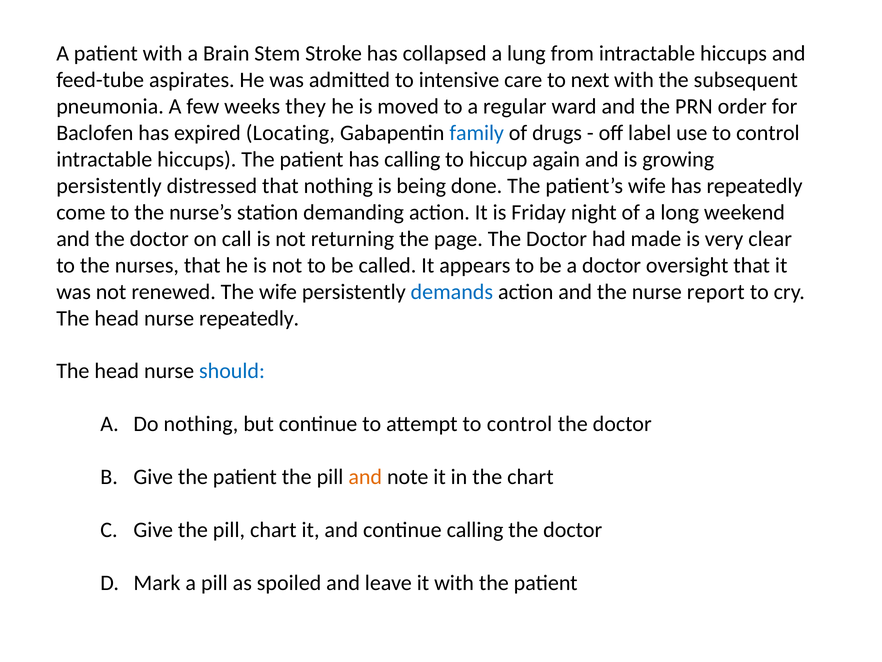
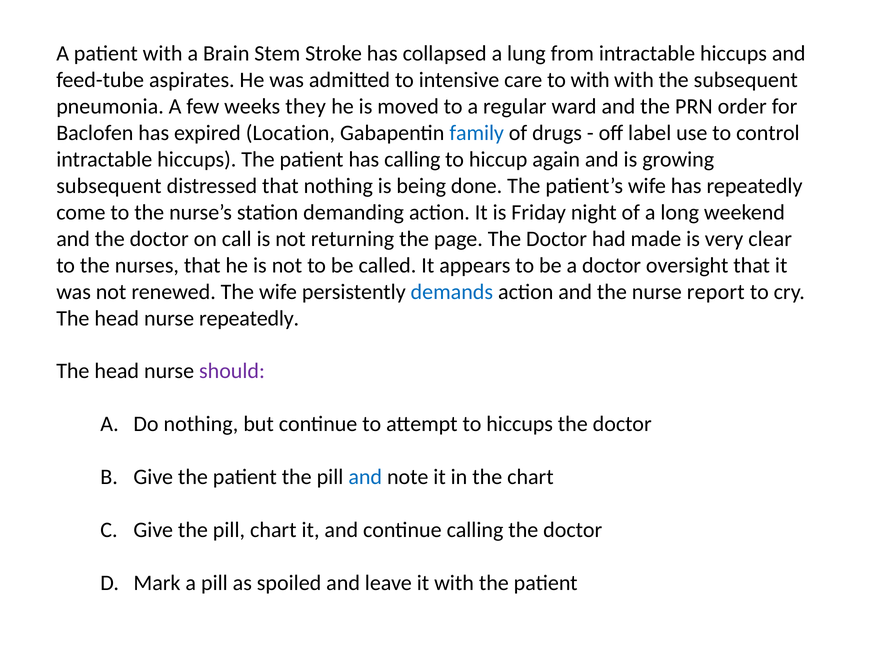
to next: next -> with
Locating: Locating -> Location
persistently at (109, 186): persistently -> subsequent
should colour: blue -> purple
attempt to control: control -> hiccups
and at (365, 477) colour: orange -> blue
